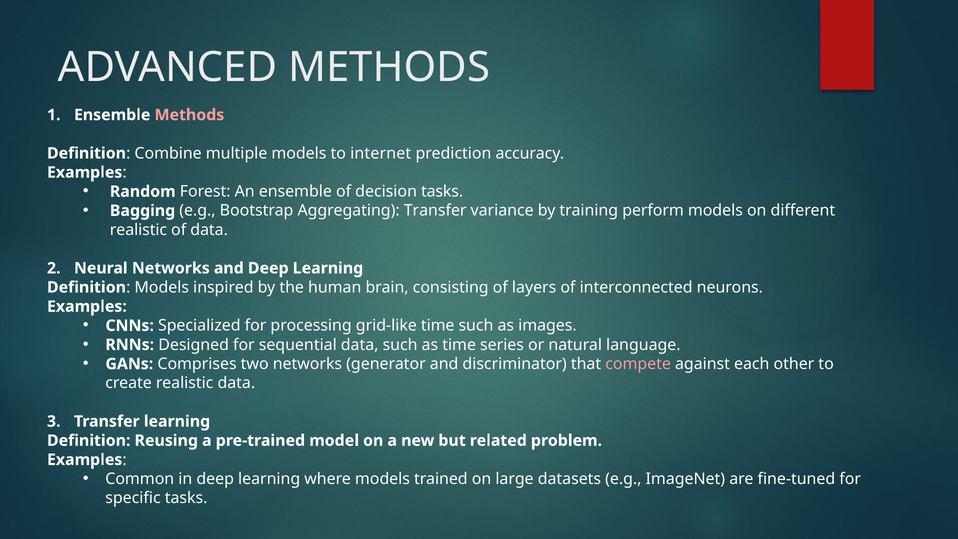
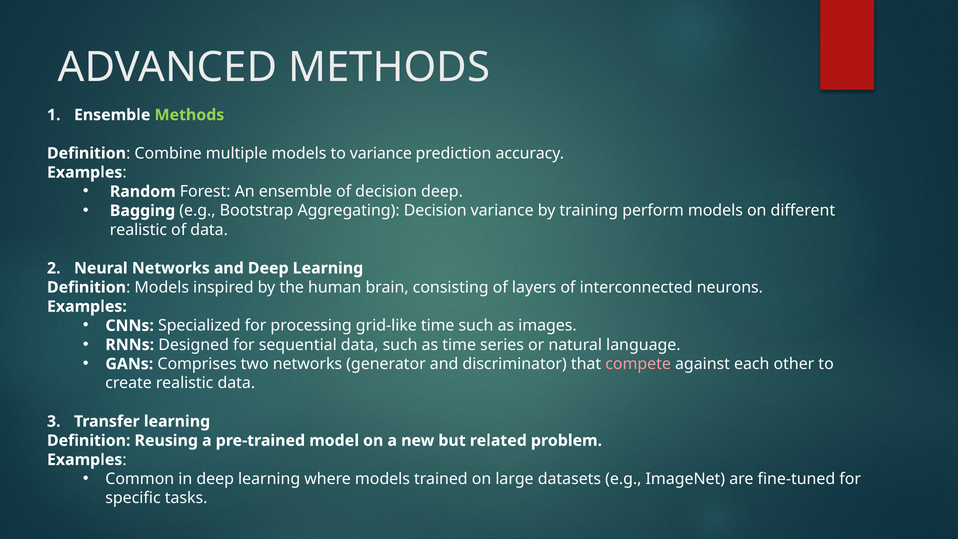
Methods at (189, 115) colour: pink -> light green
to internet: internet -> variance
decision tasks: tasks -> deep
Aggregating Transfer: Transfer -> Decision
